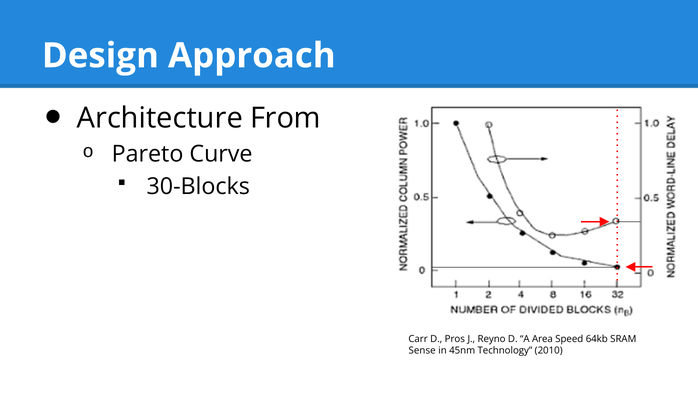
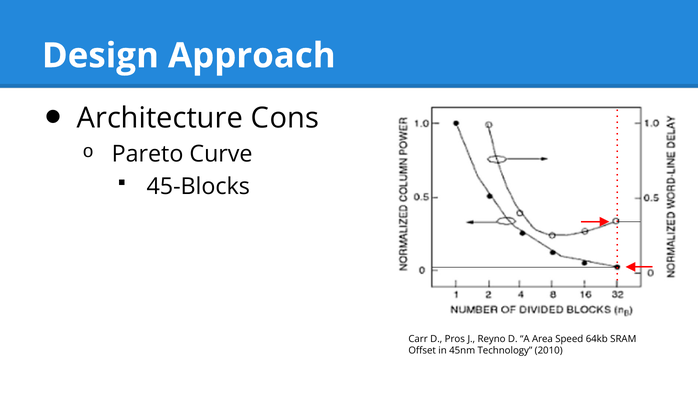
From: From -> Cons
30-Blocks: 30-Blocks -> 45-Blocks
Sense: Sense -> Offset
